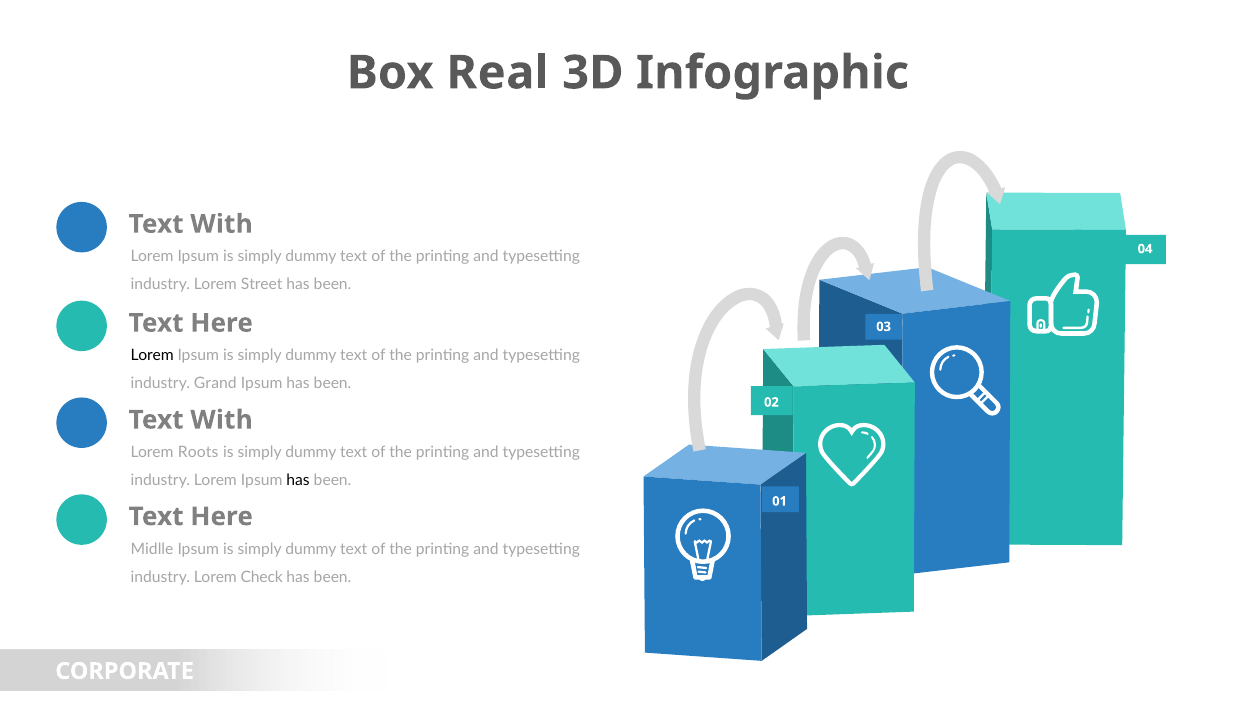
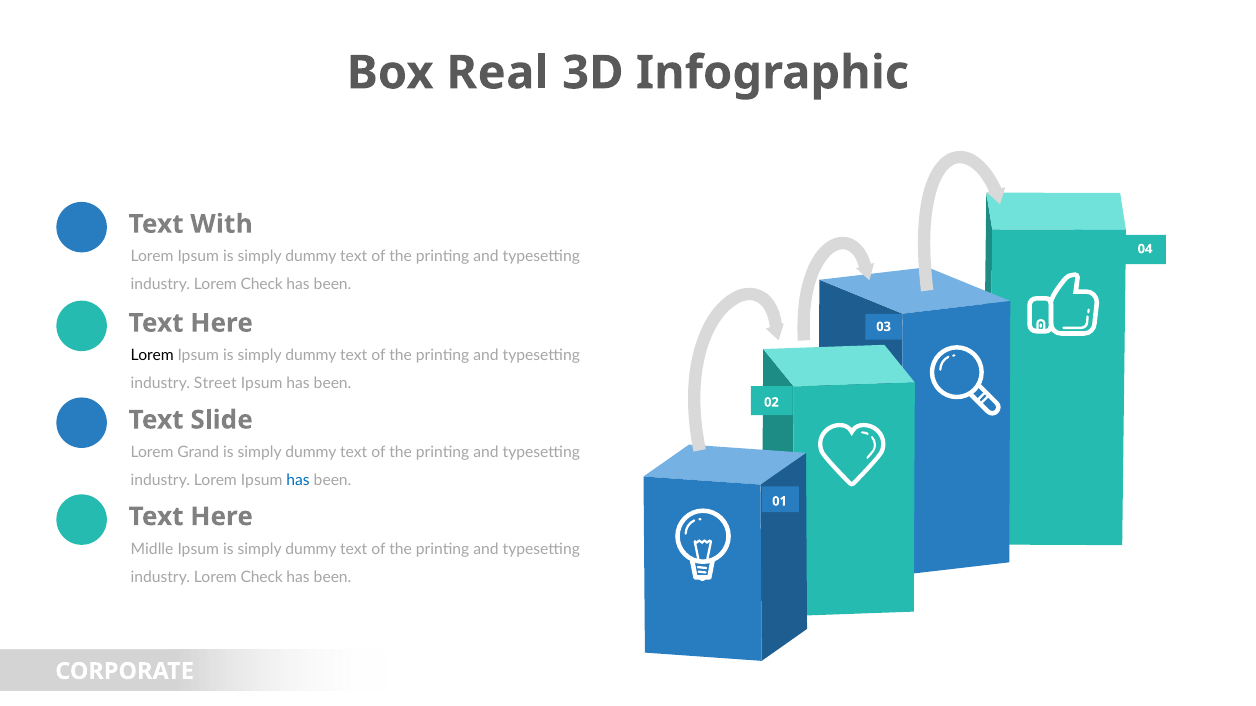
Street at (262, 285): Street -> Check
Grand: Grand -> Street
With at (222, 420): With -> Slide
Roots: Roots -> Grand
has at (298, 481) colour: black -> blue
